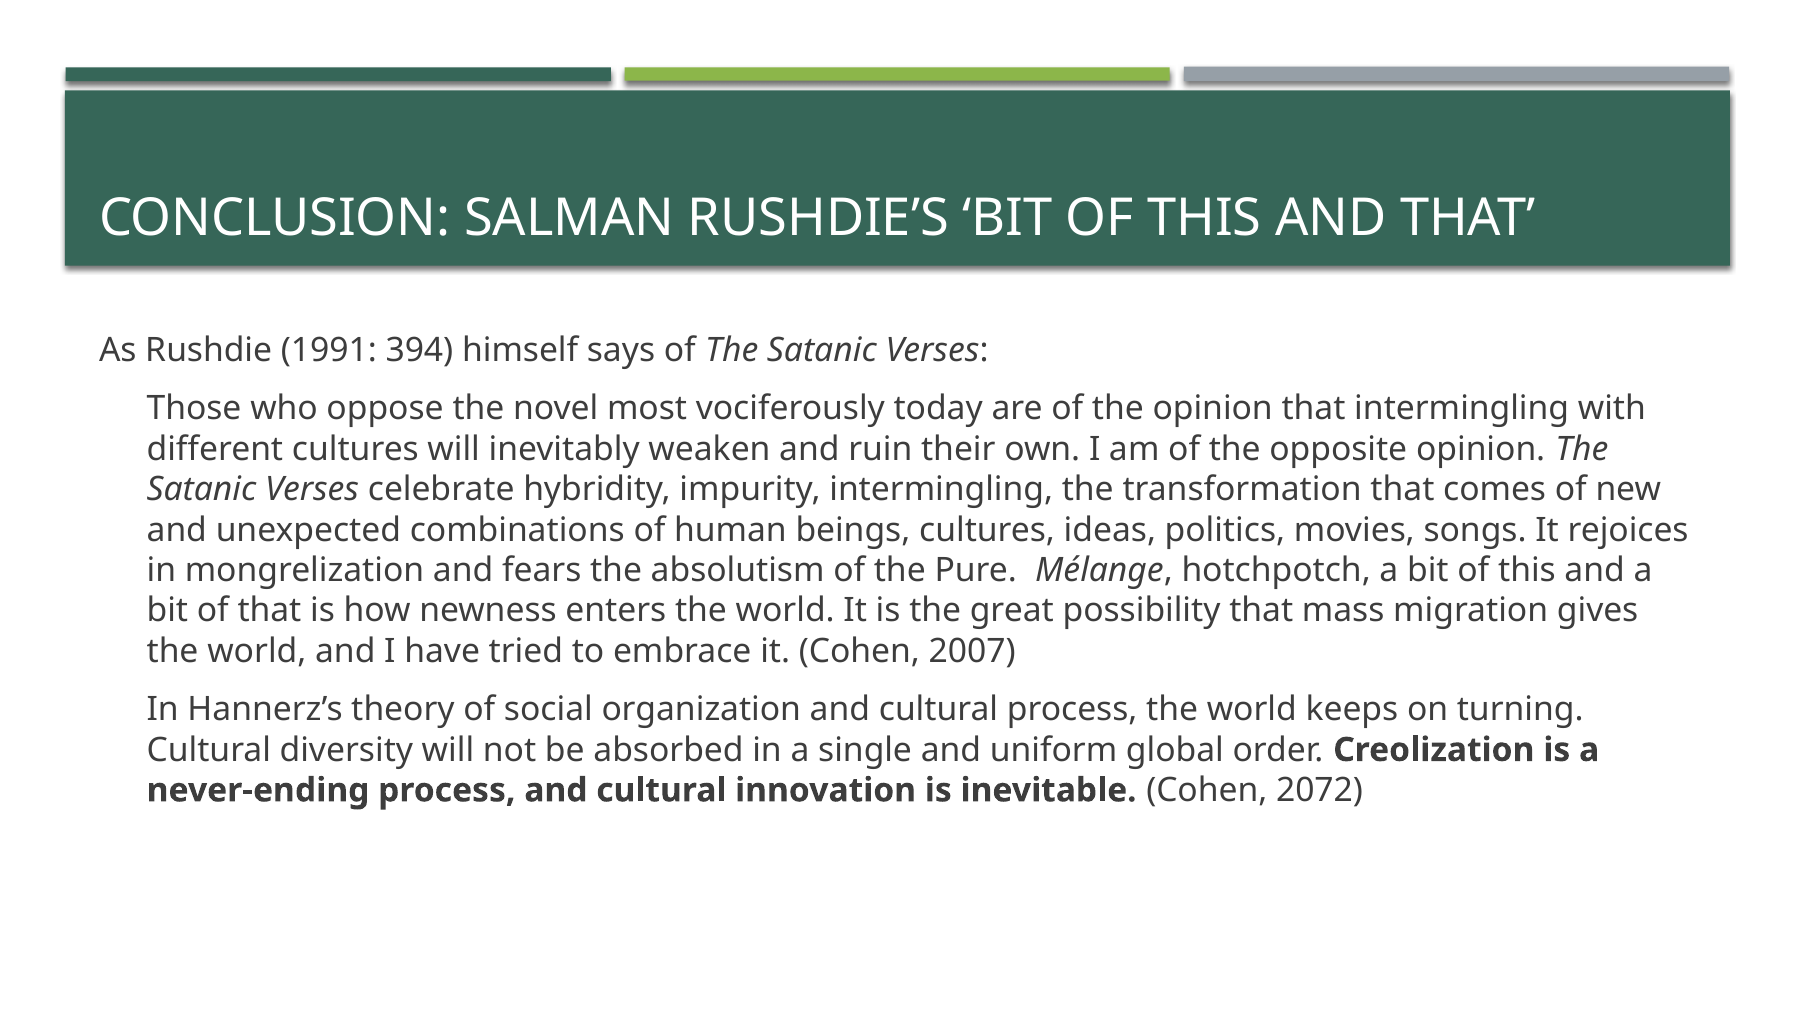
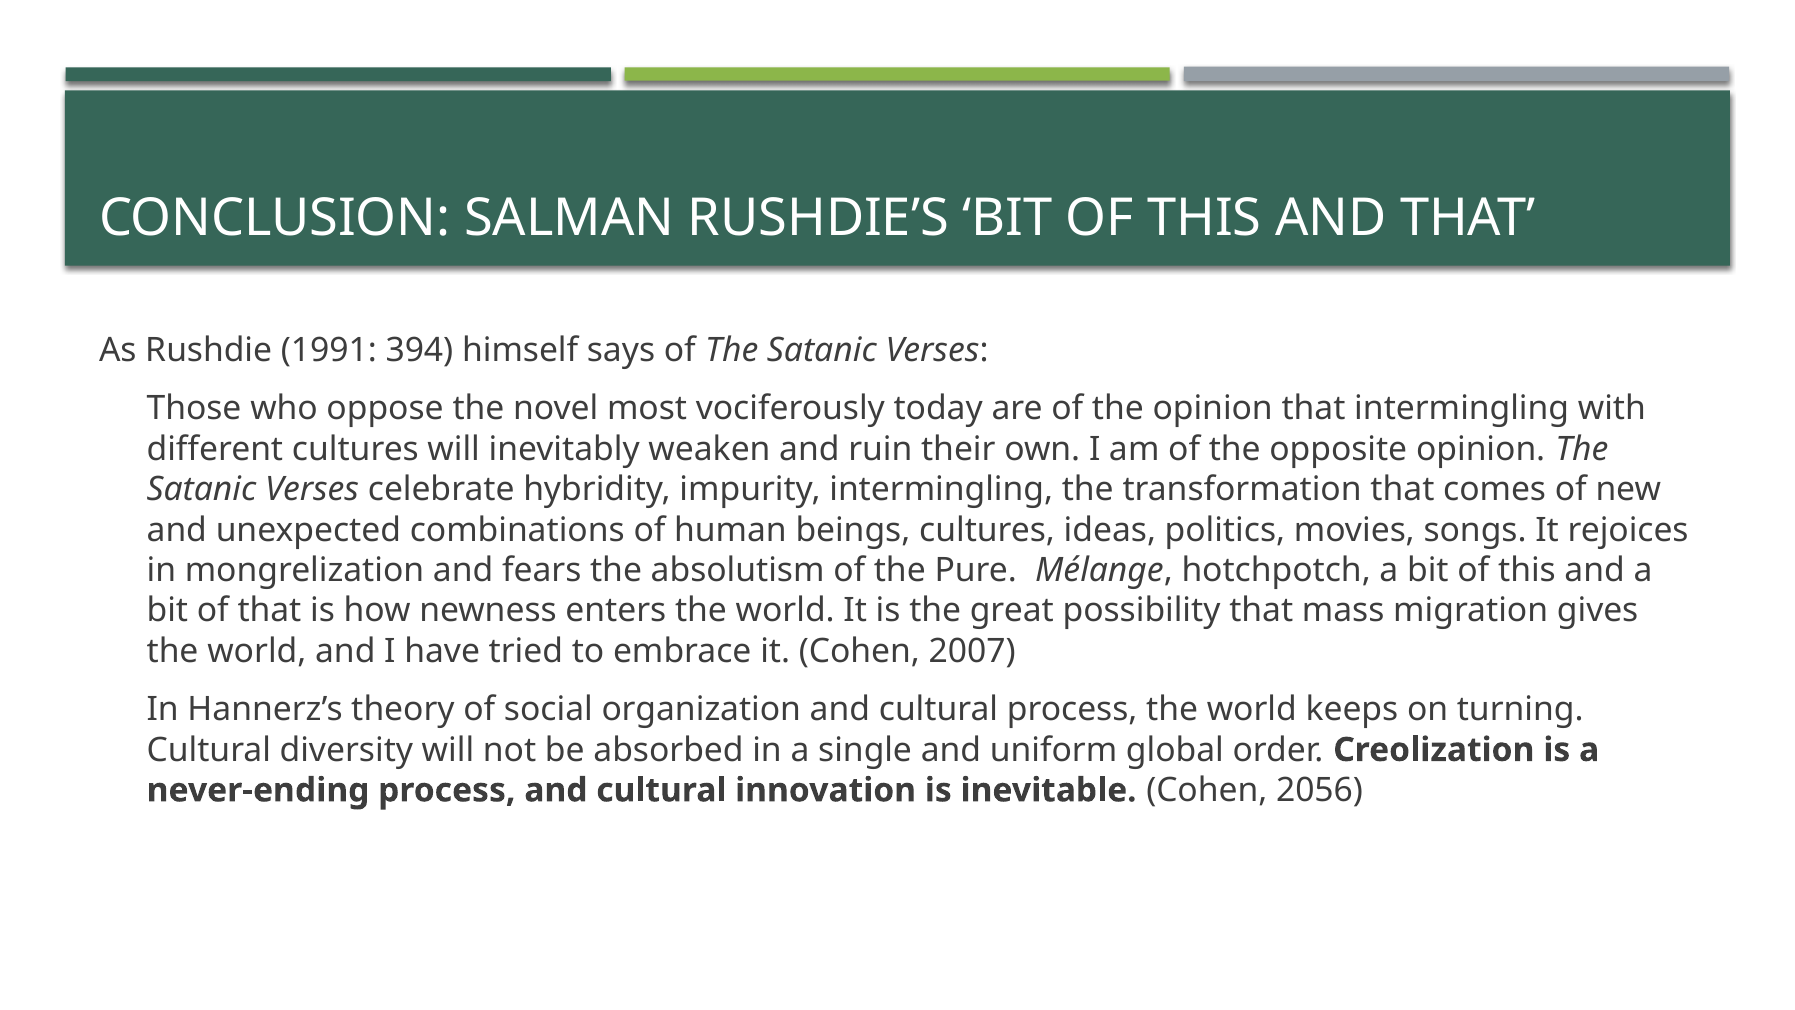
2072: 2072 -> 2056
